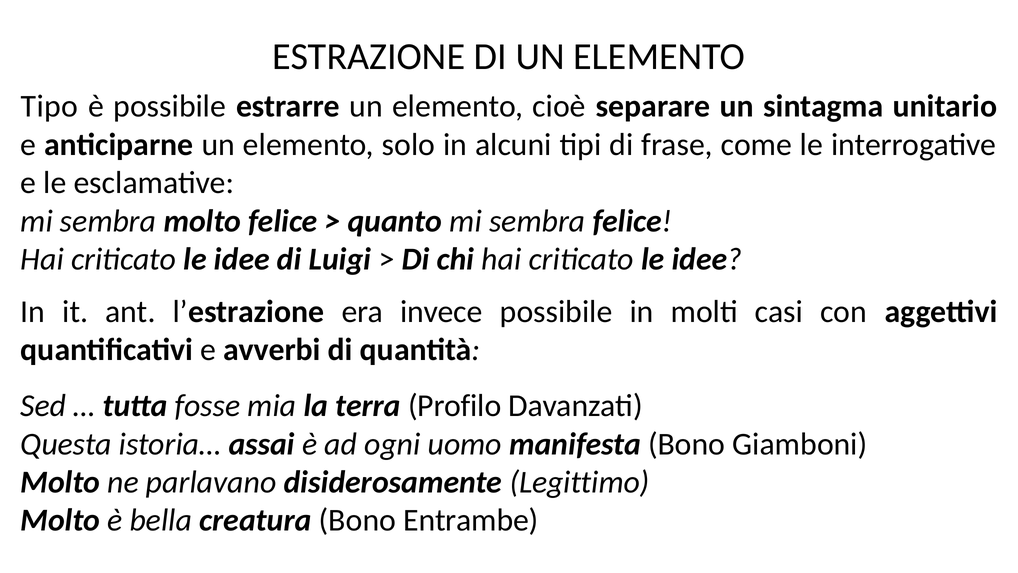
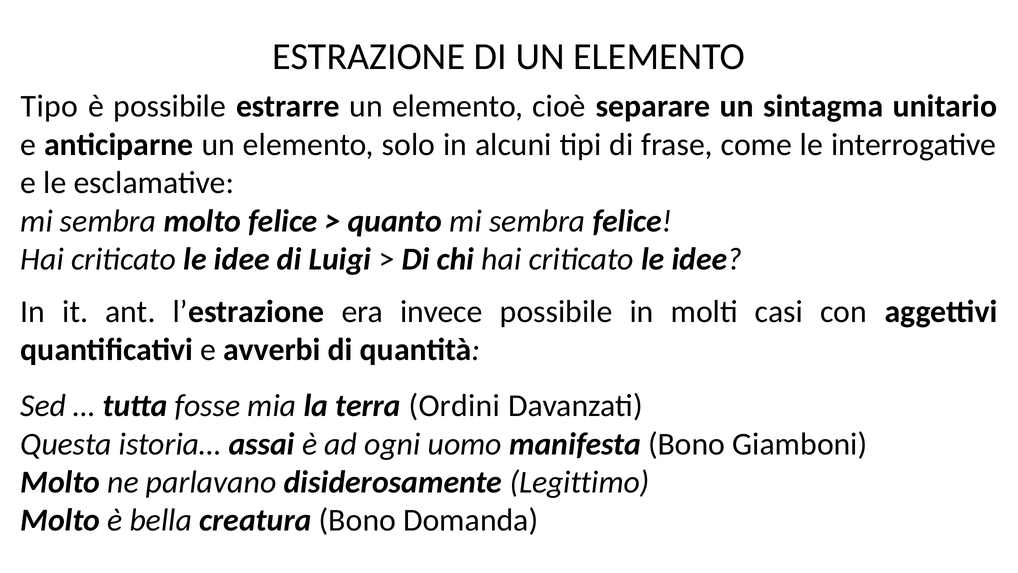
Profilo: Profilo -> Ordini
Entrambe: Entrambe -> Domanda
